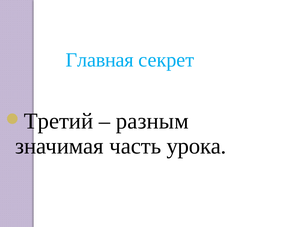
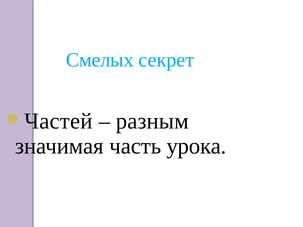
Главная: Главная -> Смелых
Третий: Третий -> Частей
